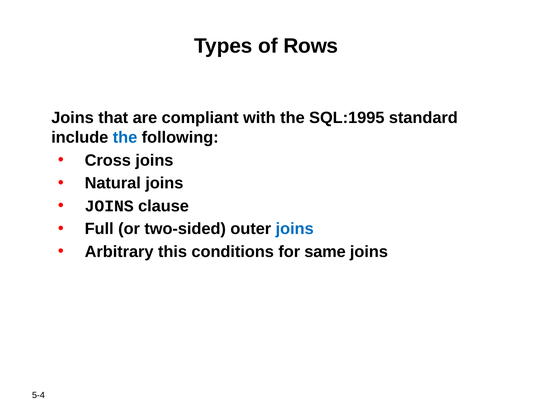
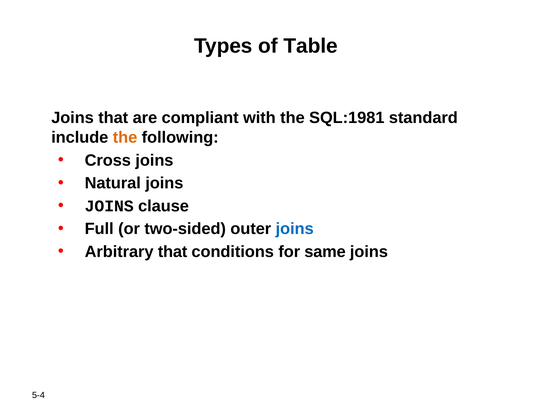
Rows: Rows -> Table
SQL:1995: SQL:1995 -> SQL:1981
the at (125, 138) colour: blue -> orange
Arbitrary this: this -> that
